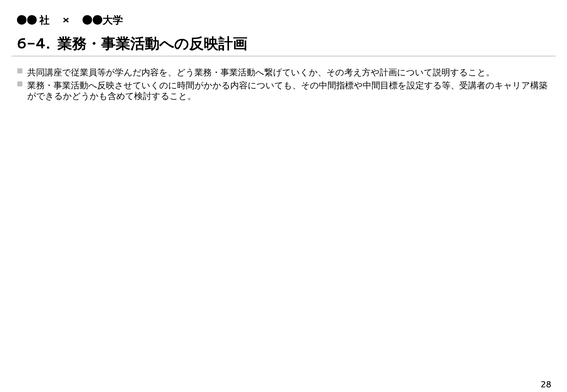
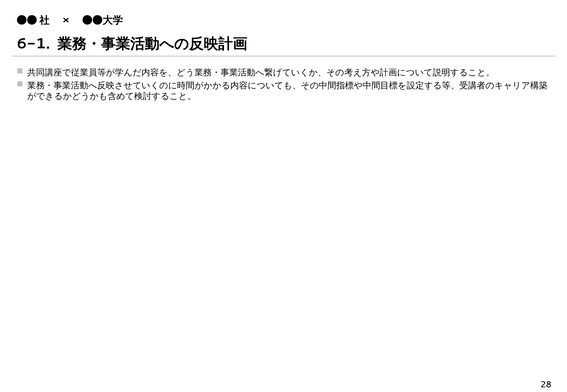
6-4: 6-4 -> 6-1
